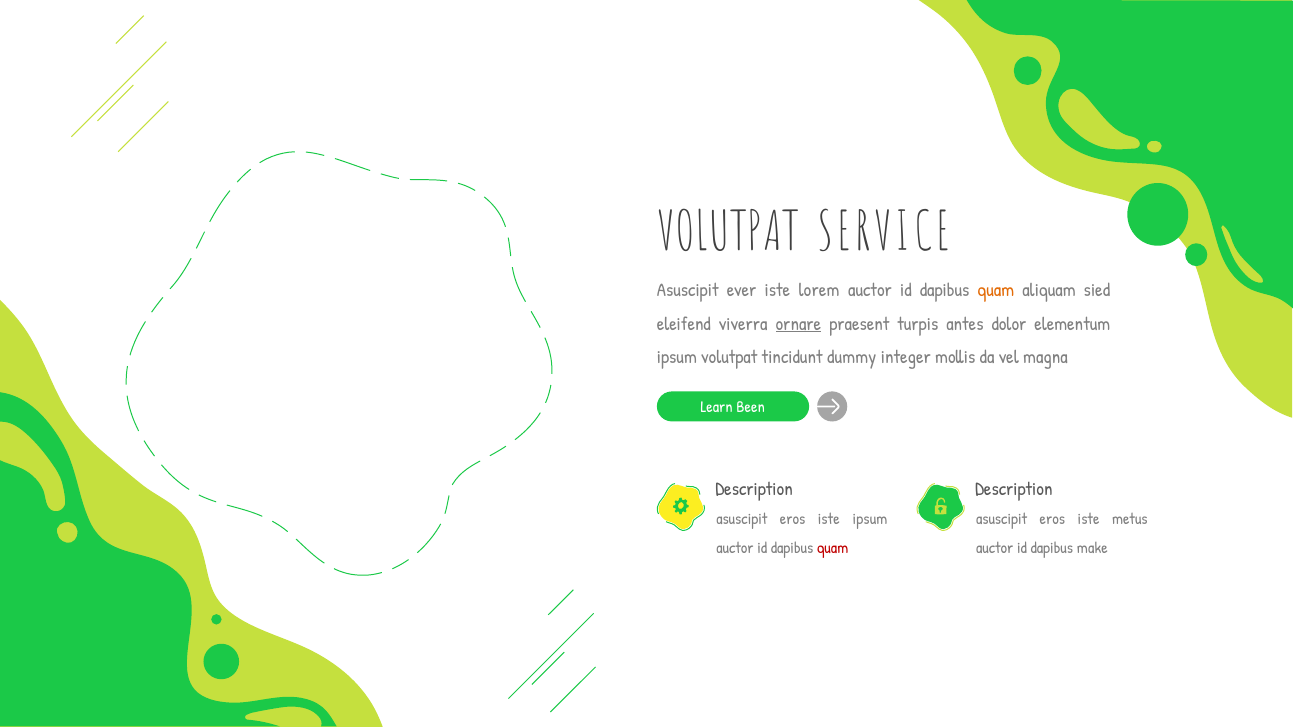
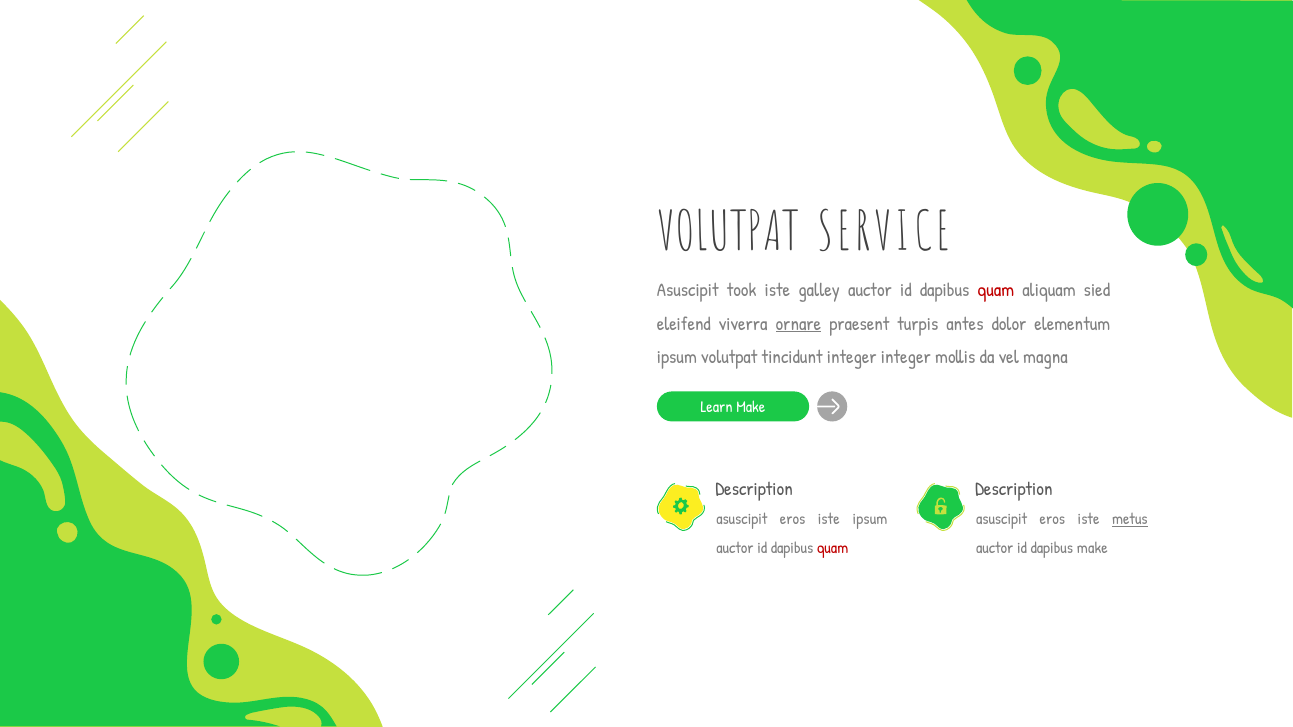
ever: ever -> took
lorem: lorem -> galley
quam at (996, 290) colour: orange -> red
tincidunt dummy: dummy -> integer
Learn Been: Been -> Make
metus underline: none -> present
